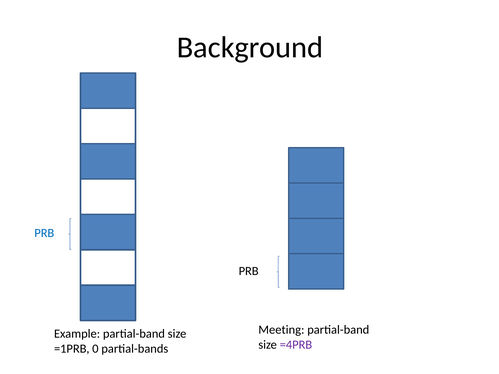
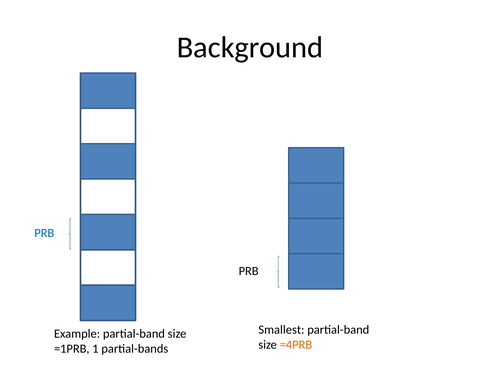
Meeting: Meeting -> Smallest
=4PRB colour: purple -> orange
0: 0 -> 1
